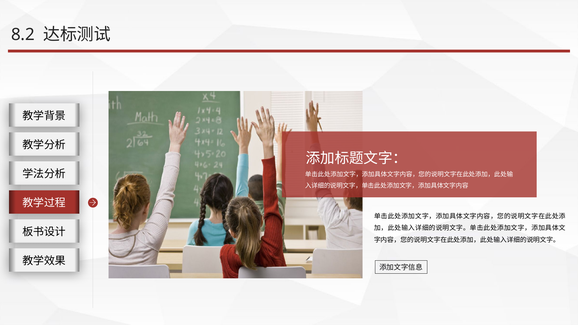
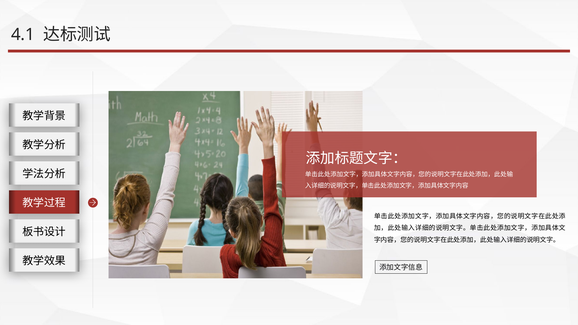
8.2: 8.2 -> 4.1
